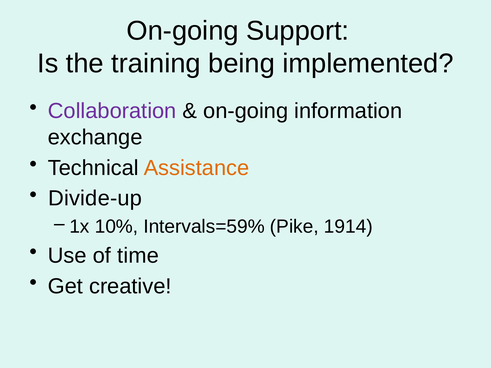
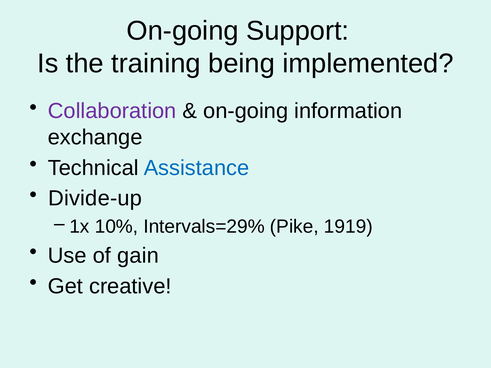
Assistance colour: orange -> blue
Intervals=59%: Intervals=59% -> Intervals=29%
1914: 1914 -> 1919
time: time -> gain
